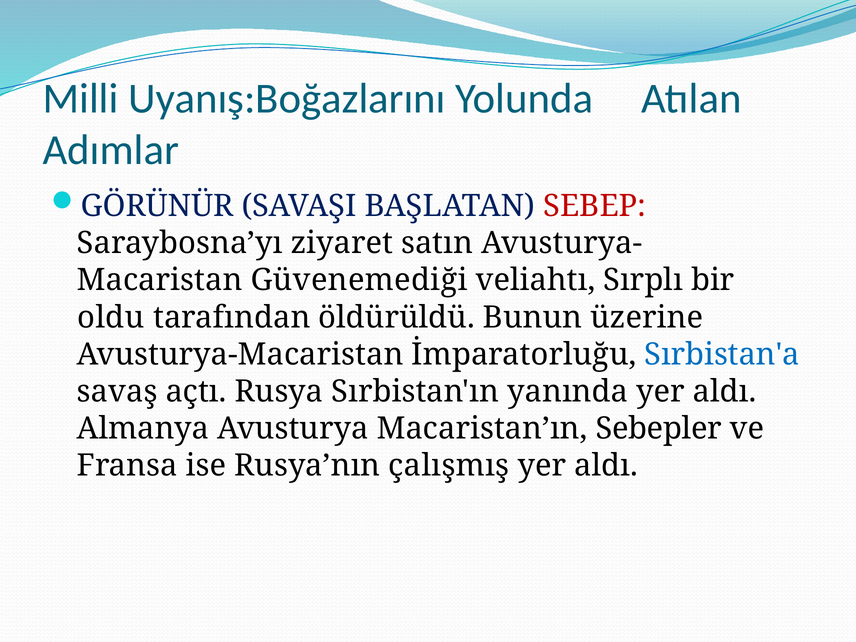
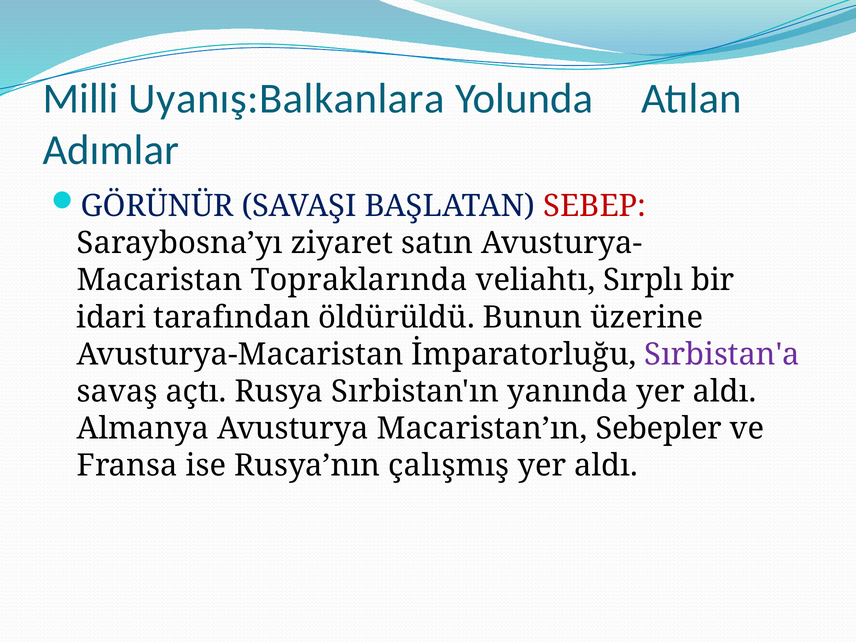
Uyanış:Boğazlarını: Uyanış:Boğazlarını -> Uyanış:Balkanlara
Güvenemediği: Güvenemediği -> Topraklarında
oldu: oldu -> idari
Sırbistan'a colour: blue -> purple
